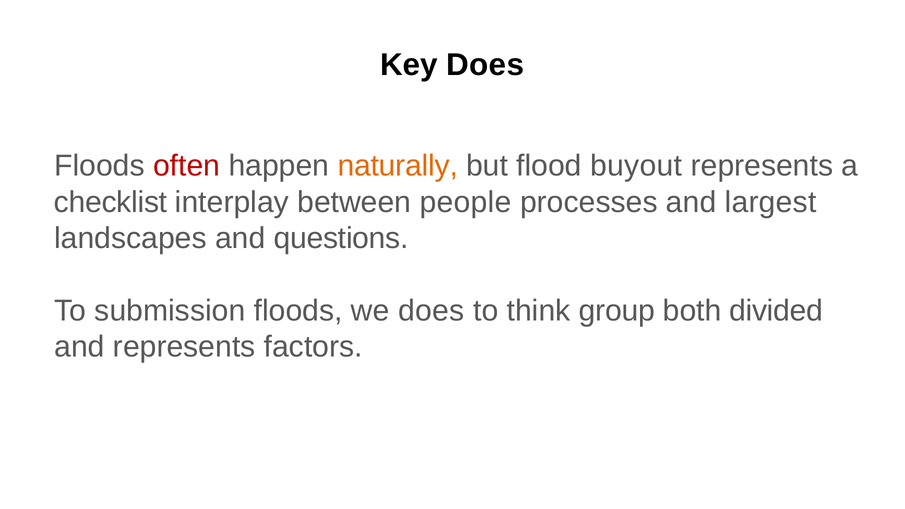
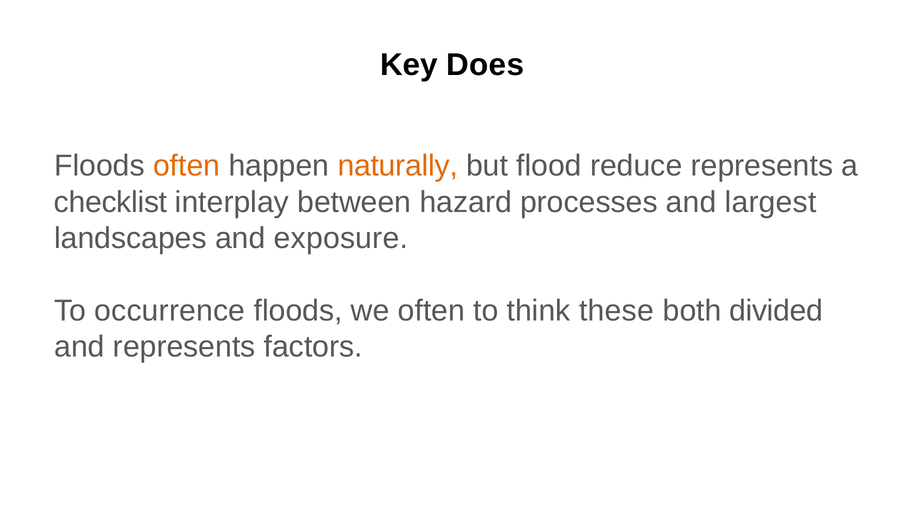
often at (187, 166) colour: red -> orange
buyout: buyout -> reduce
people: people -> hazard
questions: questions -> exposure
submission: submission -> occurrence
we does: does -> often
group: group -> these
